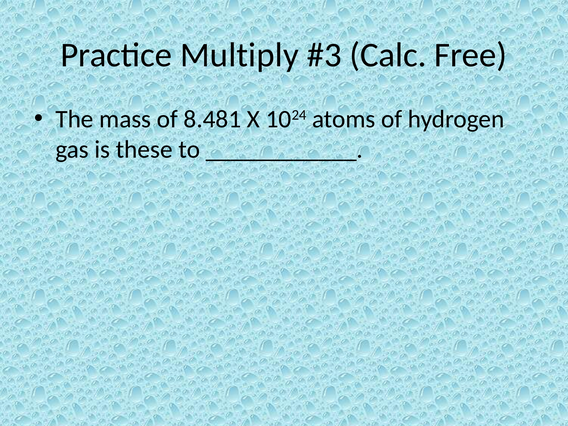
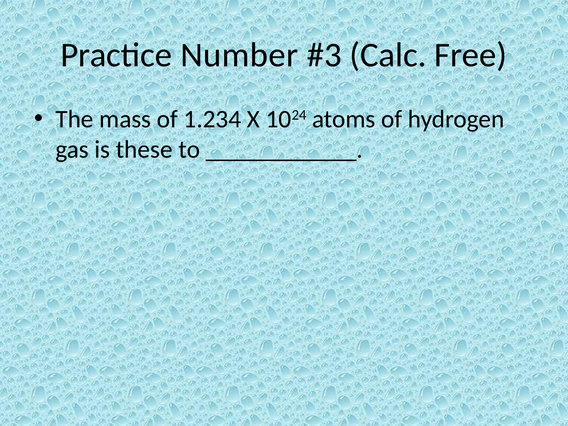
Multiply: Multiply -> Number
8.481: 8.481 -> 1.234
